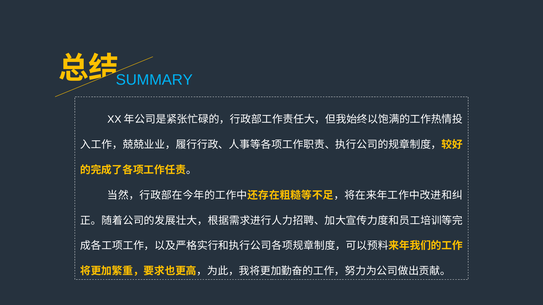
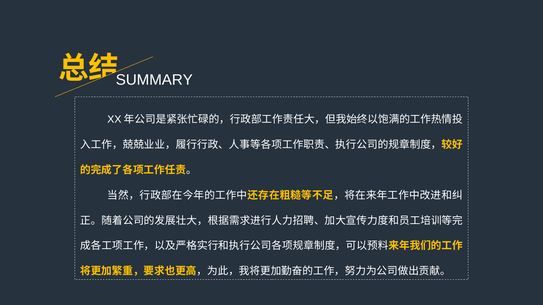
SUMMARY colour: light blue -> white
